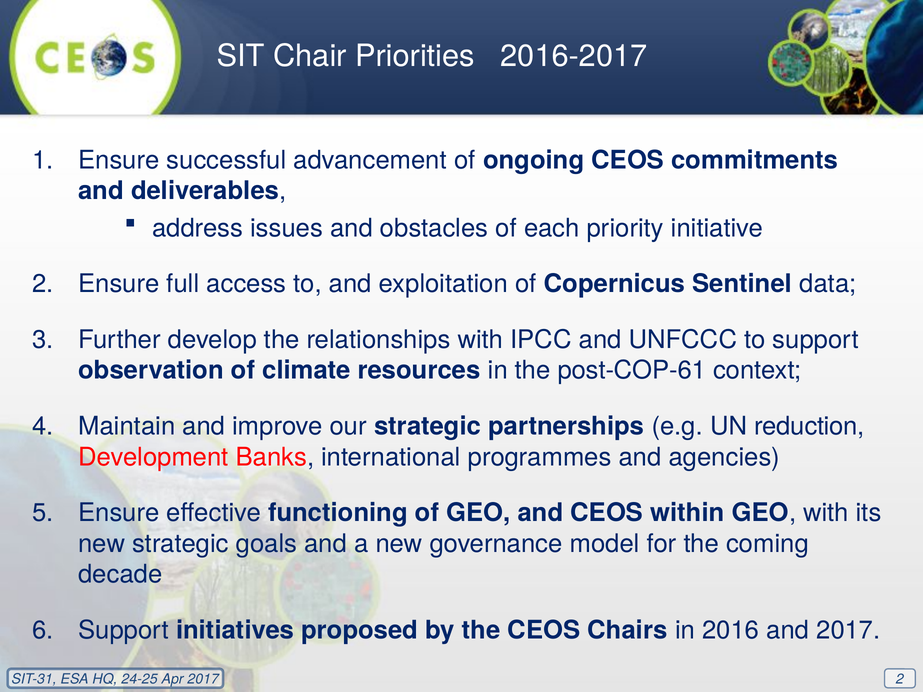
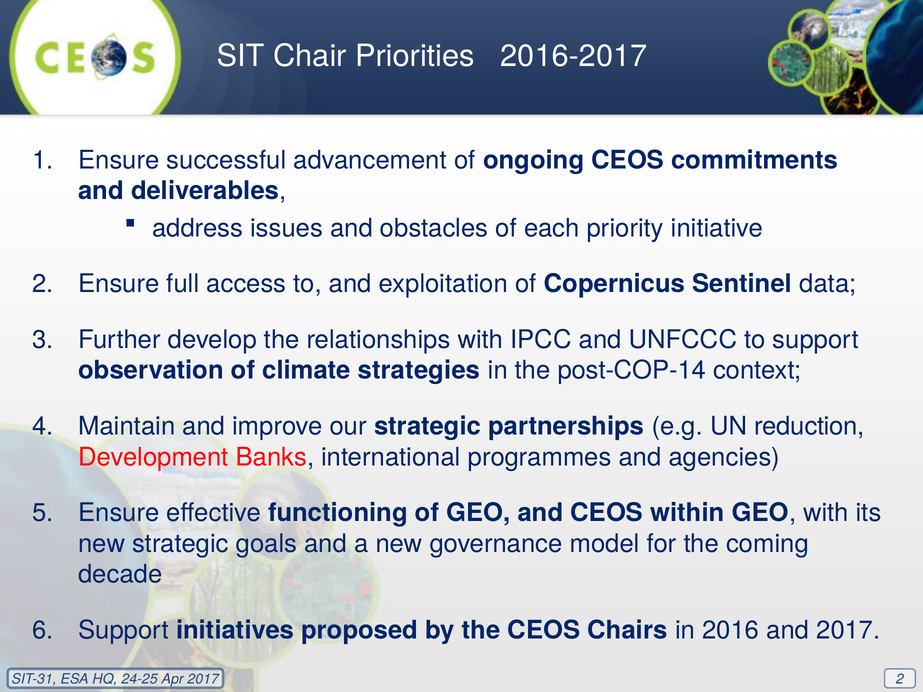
resources: resources -> strategies
post-COP-61: post-COP-61 -> post-COP-14
